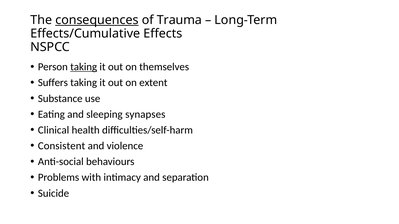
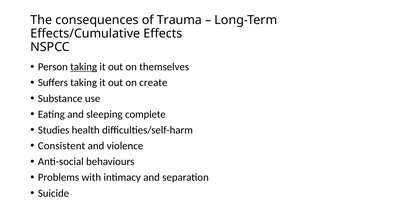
consequences underline: present -> none
extent: extent -> create
synapses: synapses -> complete
Clinical: Clinical -> Studies
